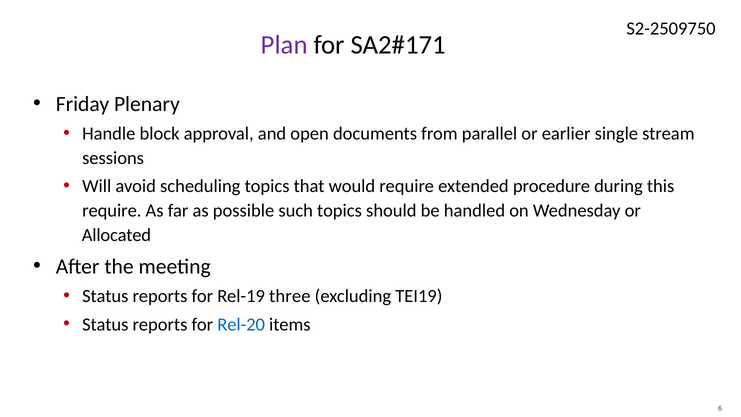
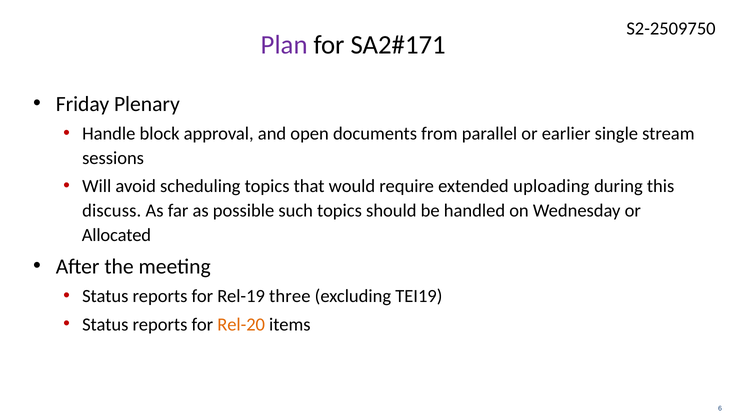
procedure: procedure -> uploading
require at (112, 211): require -> discuss
Rel-20 colour: blue -> orange
